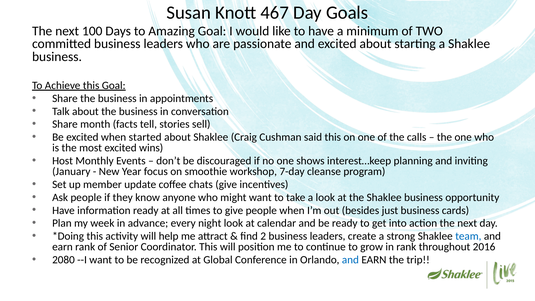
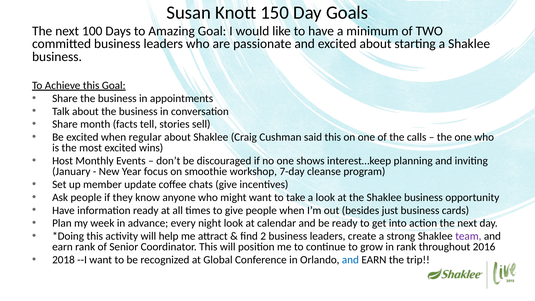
467: 467 -> 150
started: started -> regular
team colour: blue -> purple
2080: 2080 -> 2018
